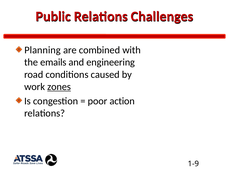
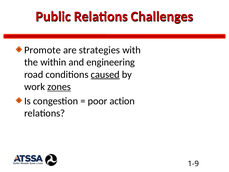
Planning: Planning -> Promote
combined: combined -> strategies
emails: emails -> within
caused underline: none -> present
